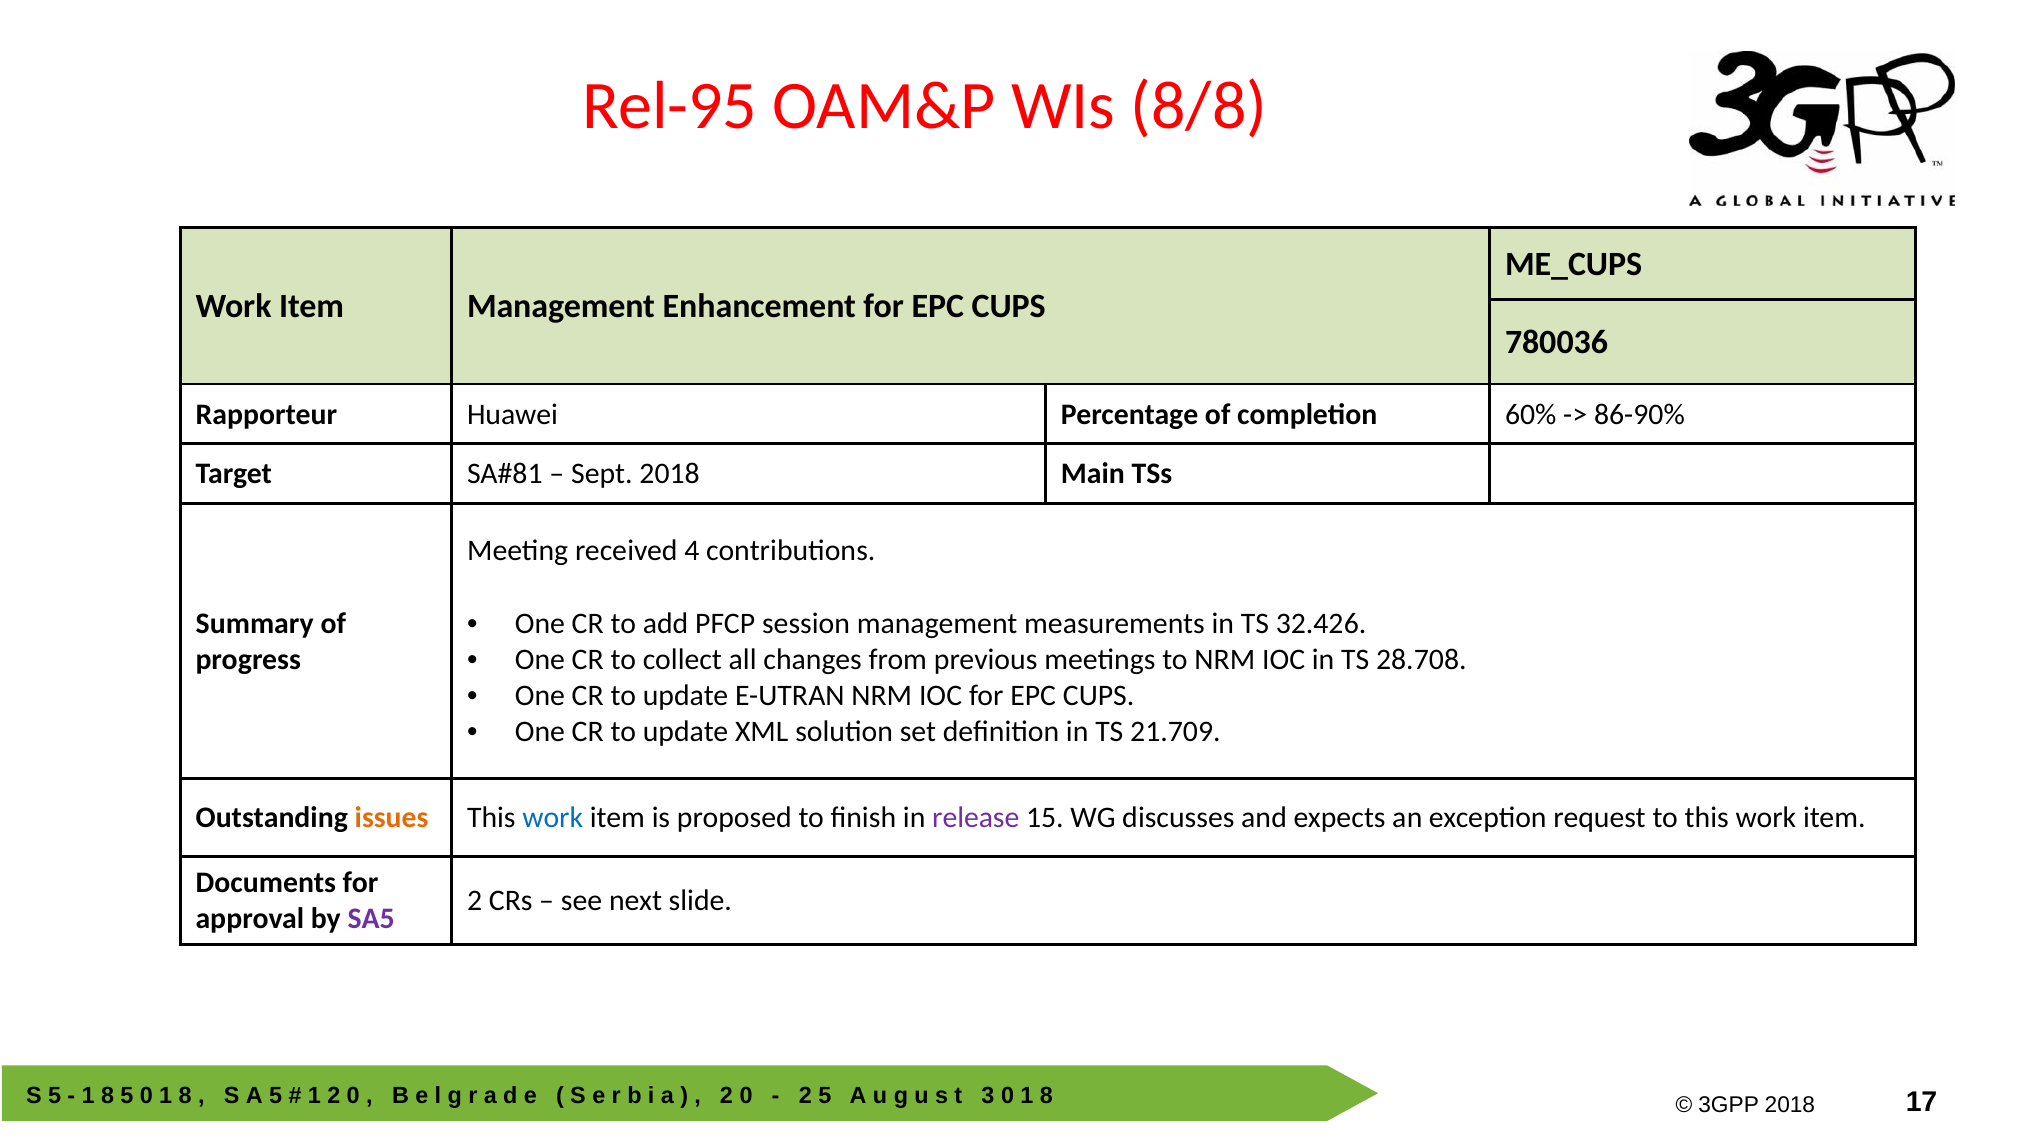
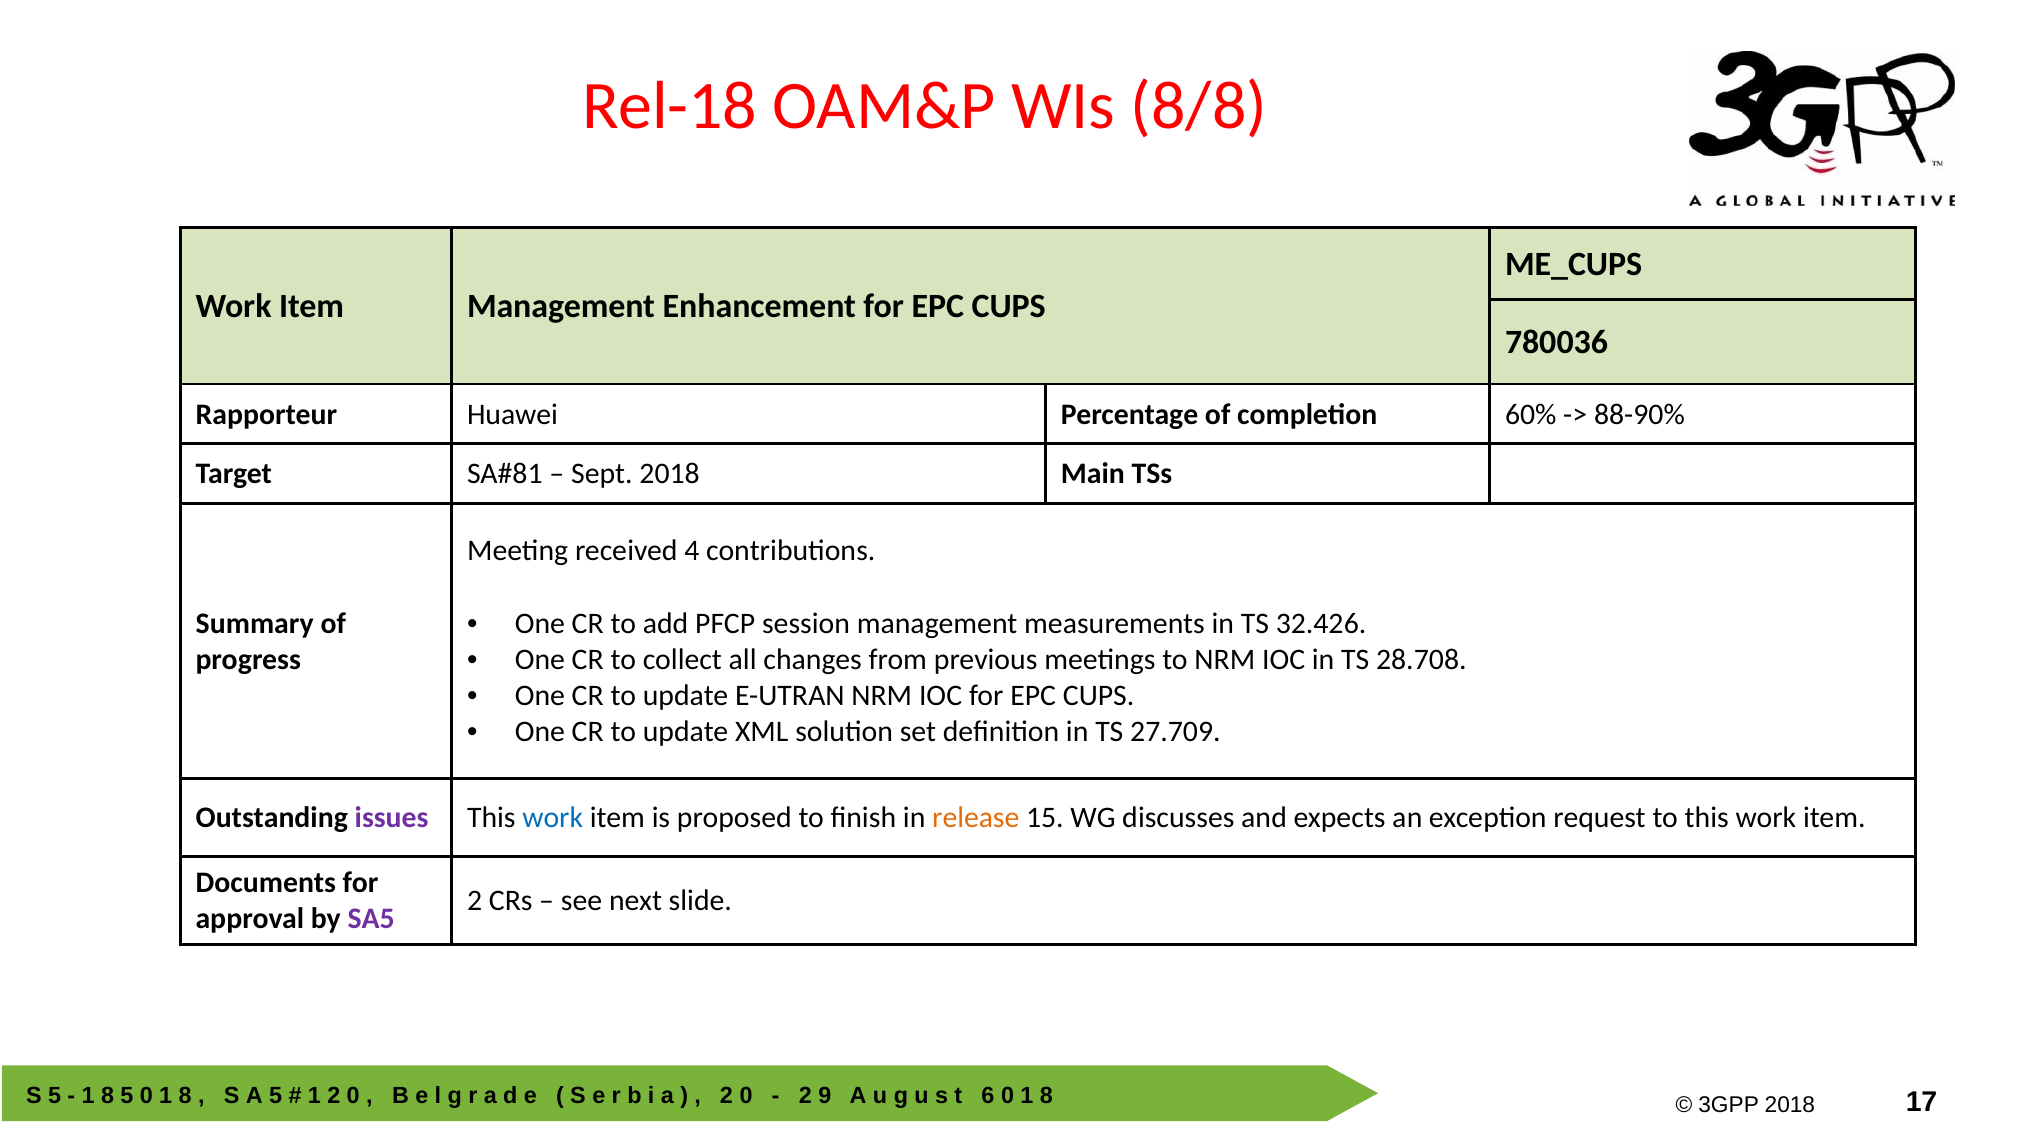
Rel-95: Rel-95 -> Rel-18
86-90%: 86-90% -> 88-90%
21.709: 21.709 -> 27.709
issues colour: orange -> purple
release colour: purple -> orange
2 5: 5 -> 9
3: 3 -> 6
